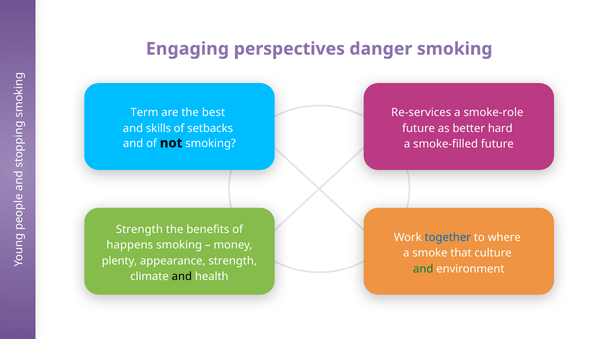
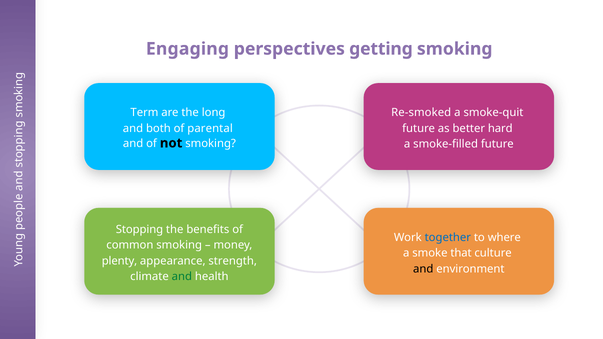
danger: danger -> getting
best: best -> long
Re-services: Re-services -> Re-smoked
smoke-role: smoke-role -> smoke-quit
skills: skills -> both
setbacks: setbacks -> parental
Strength at (139, 230): Strength -> Stopping
happens: happens -> common
and at (423, 269) colour: green -> black
and at (182, 277) colour: black -> green
